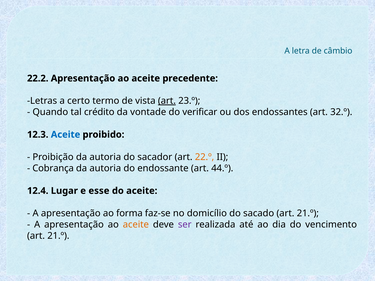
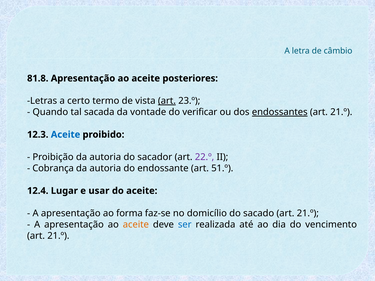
22.2: 22.2 -> 81.8
precedente: precedente -> posteriores
crédito: crédito -> sacada
endossantes underline: none -> present
32.º at (341, 112): 32.º -> 21.º
22.º colour: orange -> purple
44.º: 44.º -> 51.º
esse: esse -> usar
ser colour: purple -> blue
